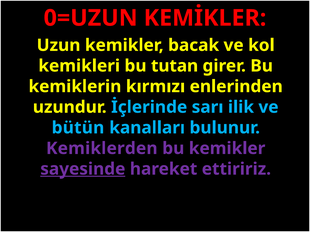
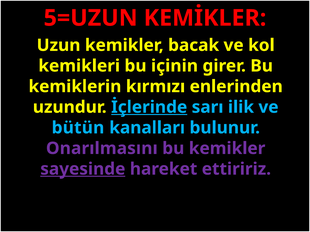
0=UZUN: 0=UZUN -> 5=UZUN
tutan: tutan -> içinin
İçlerinde underline: none -> present
Kemiklerden: Kemiklerden -> Onarılmasını
